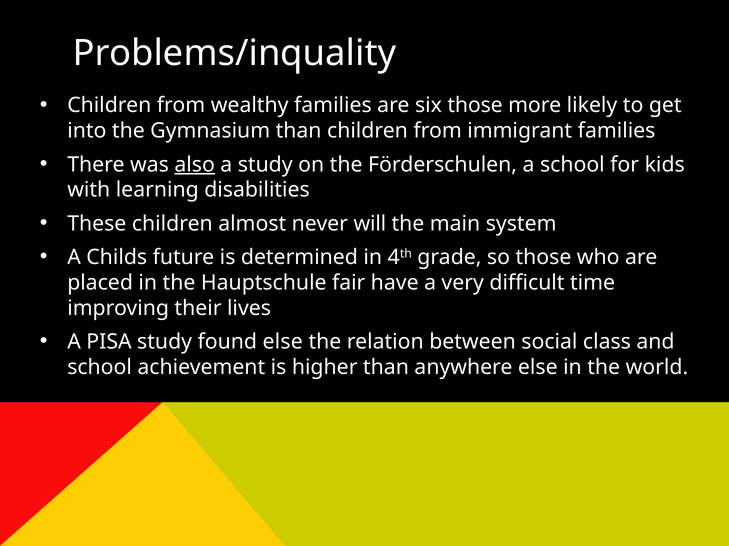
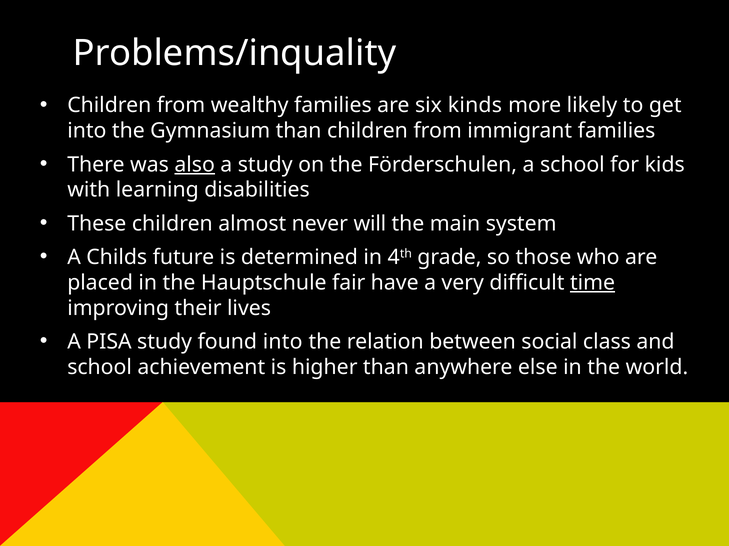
six those: those -> kinds
time underline: none -> present
found else: else -> into
